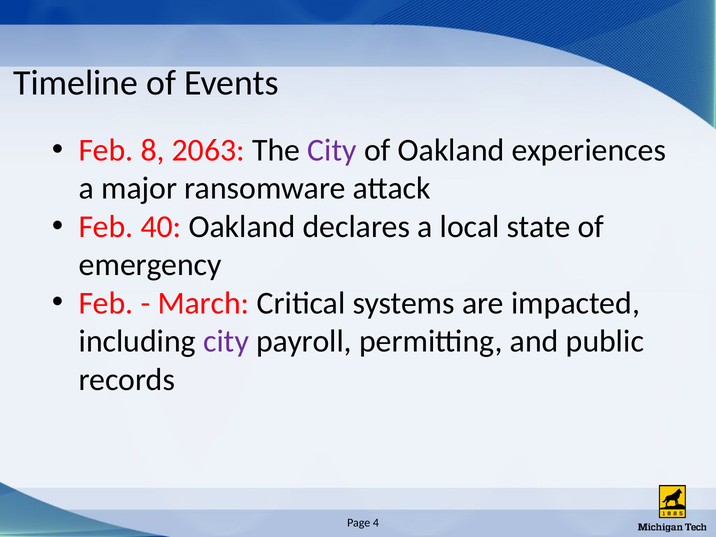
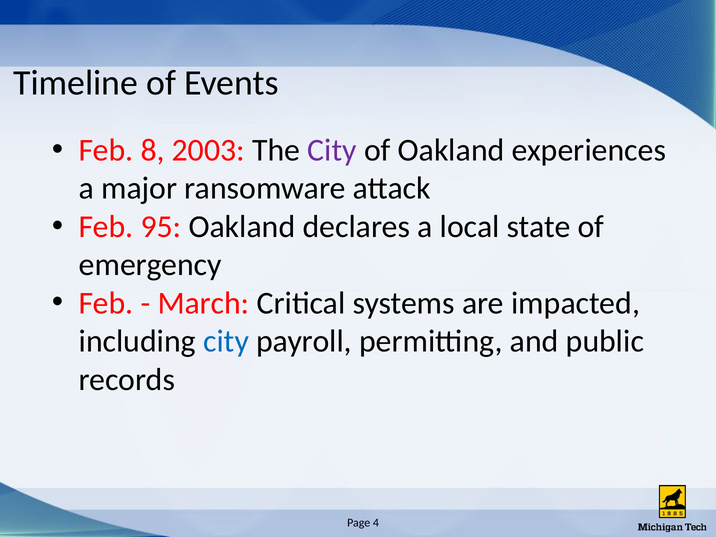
2063: 2063 -> 2003
40: 40 -> 95
city at (226, 341) colour: purple -> blue
